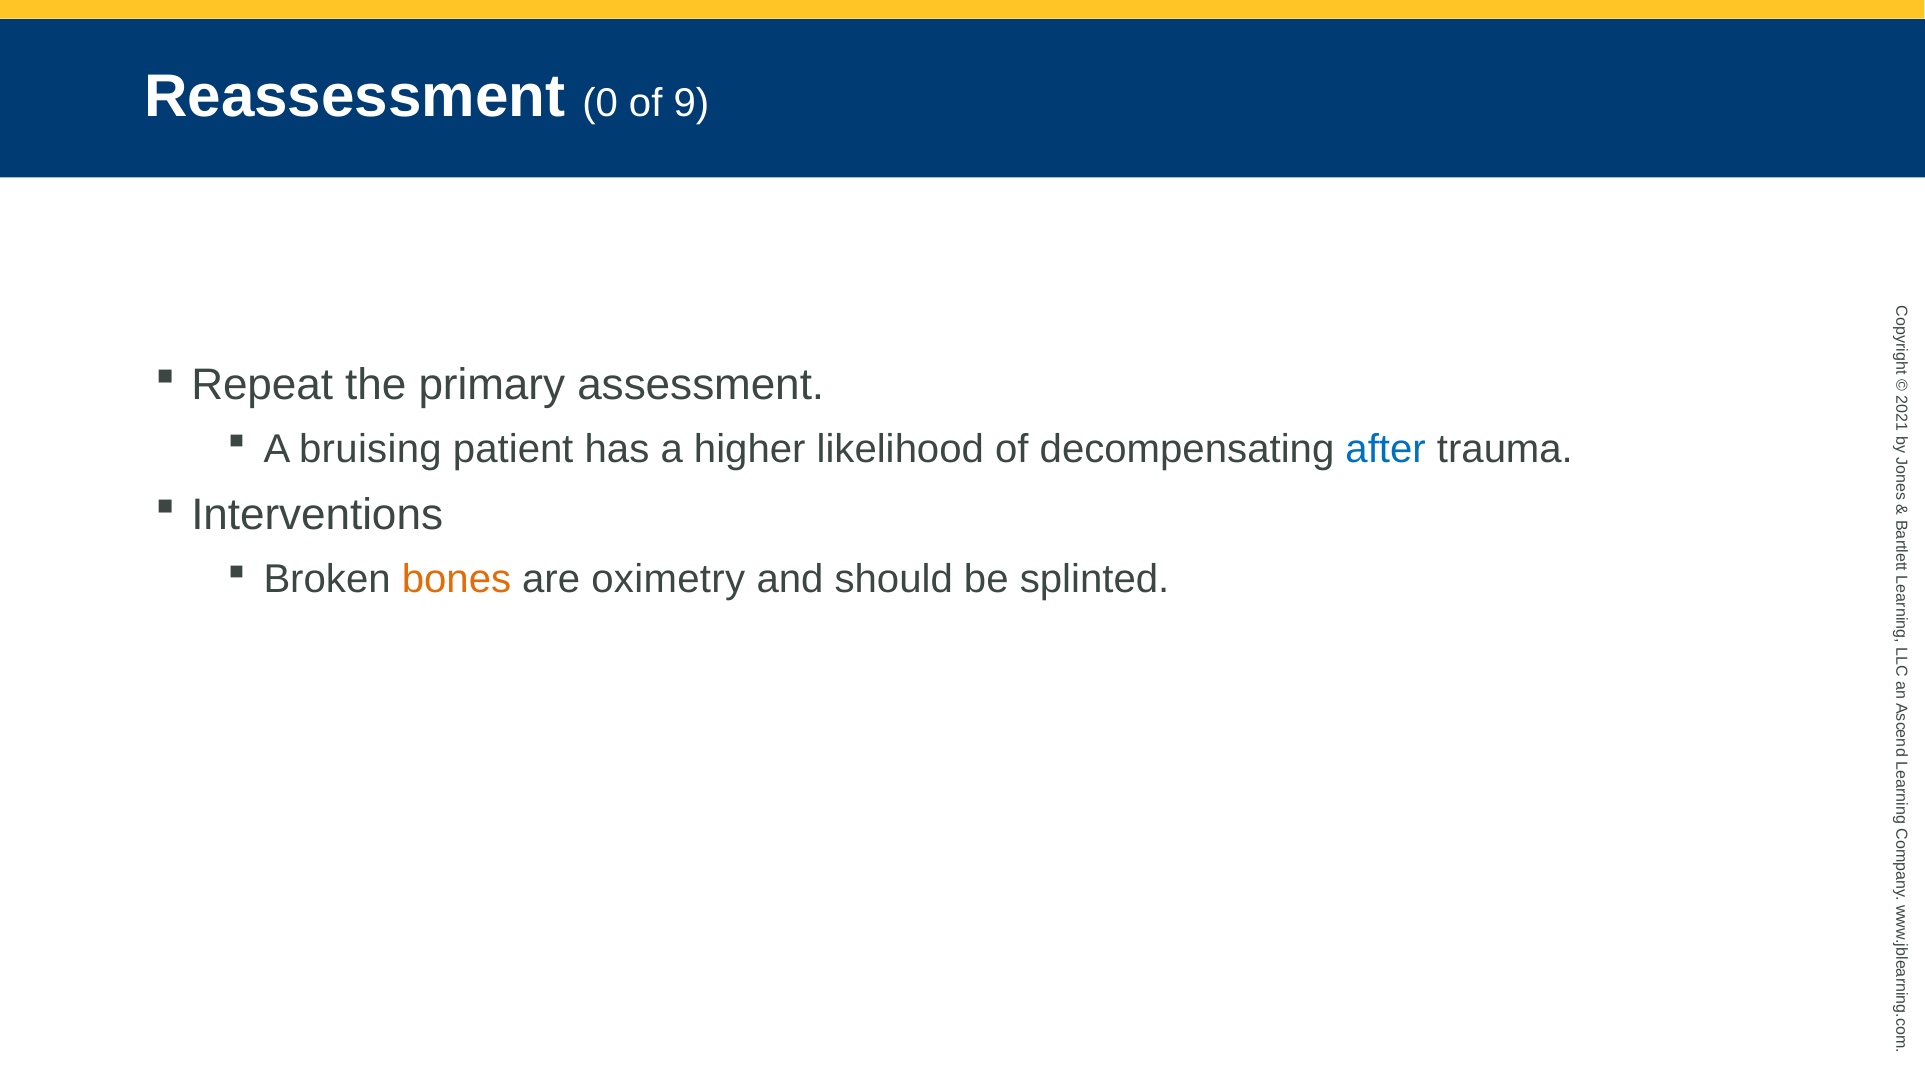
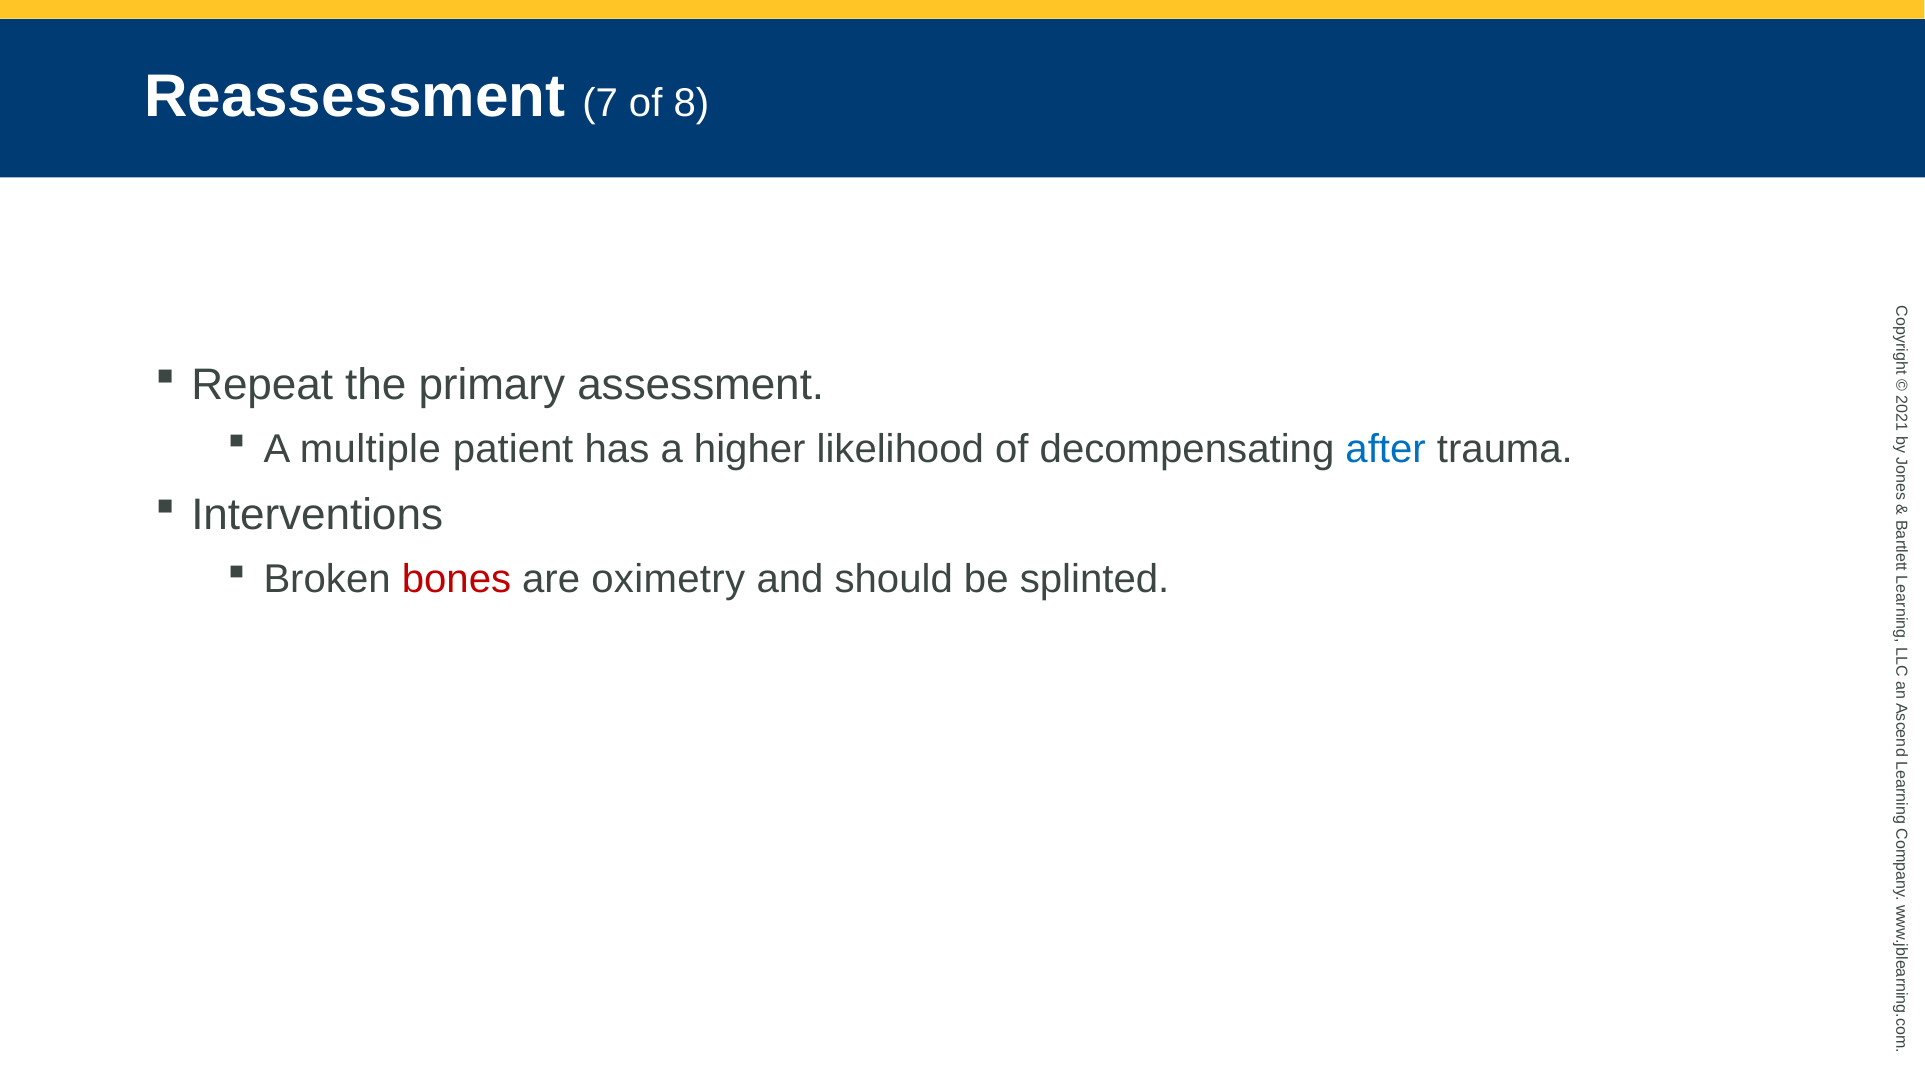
Reassessment 0: 0 -> 7
9: 9 -> 8
bruising: bruising -> multiple
bones colour: orange -> red
